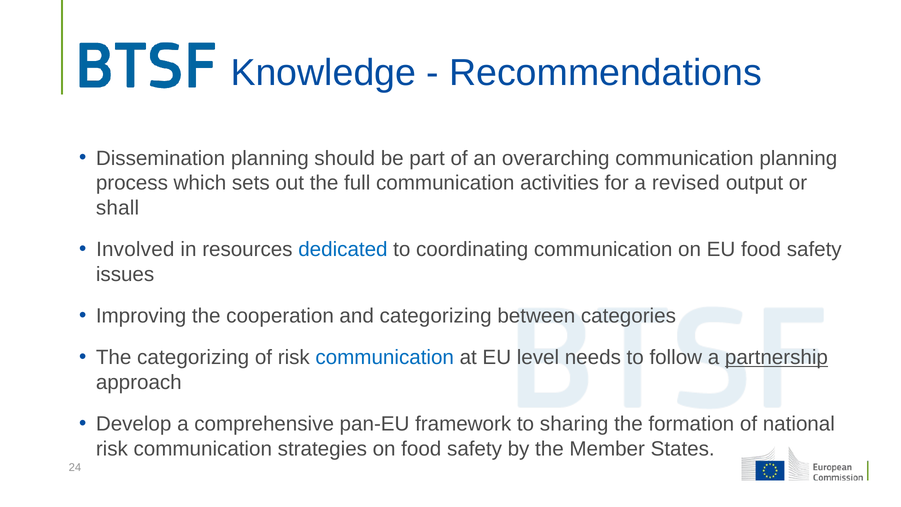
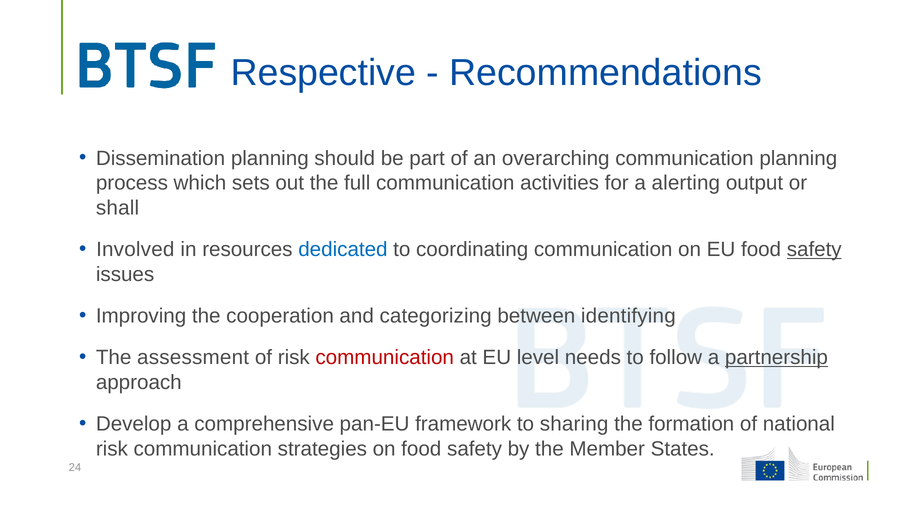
Knowledge: Knowledge -> Respective
revised: revised -> alerting
safety at (814, 249) underline: none -> present
categories: categories -> identifying
The categorizing: categorizing -> assessment
communication at (385, 358) colour: blue -> red
